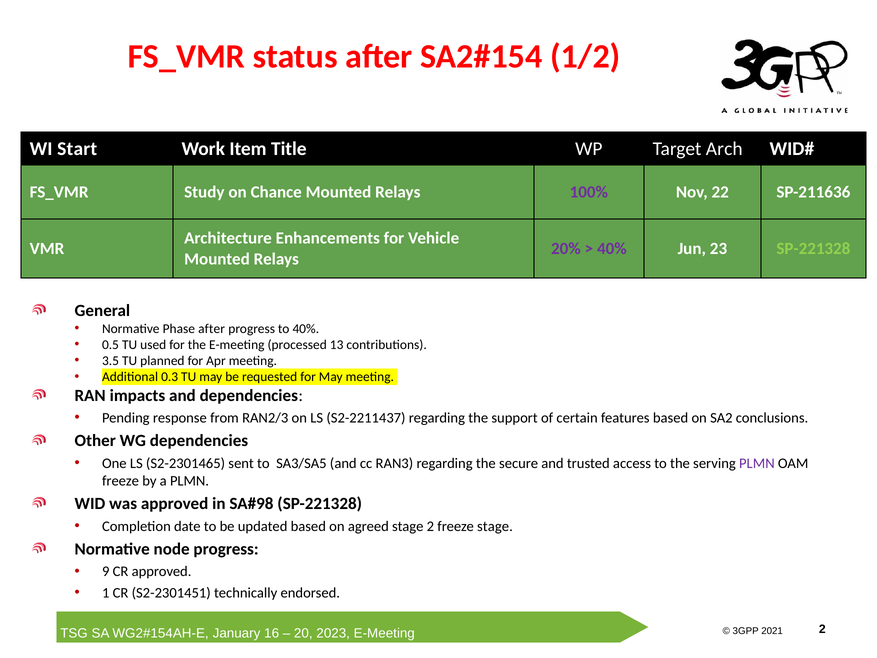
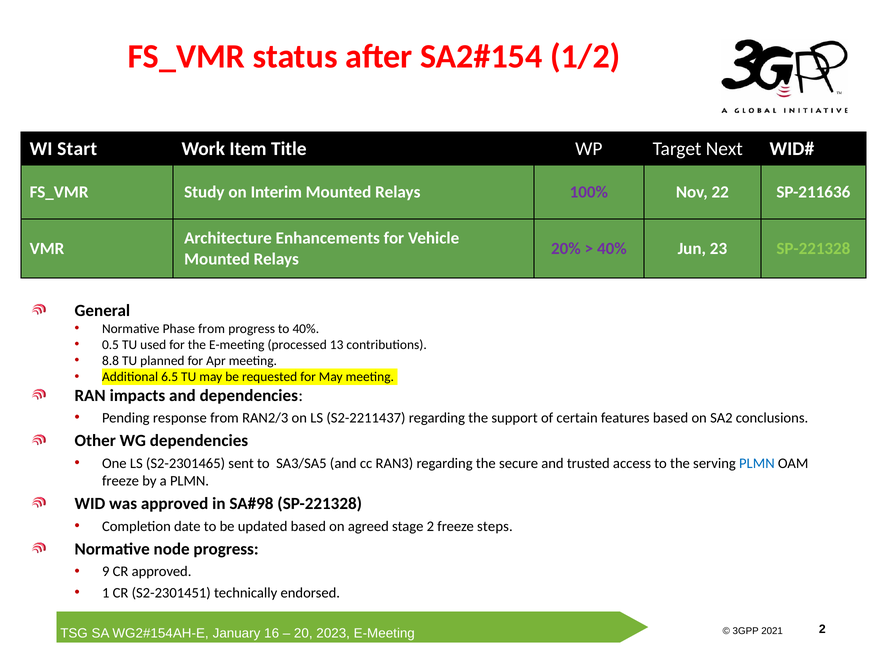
Arch: Arch -> Next
Chance: Chance -> Interim
Phase after: after -> from
3.5: 3.5 -> 8.8
0.3: 0.3 -> 6.5
PLMN at (757, 463) colour: purple -> blue
freeze stage: stage -> steps
